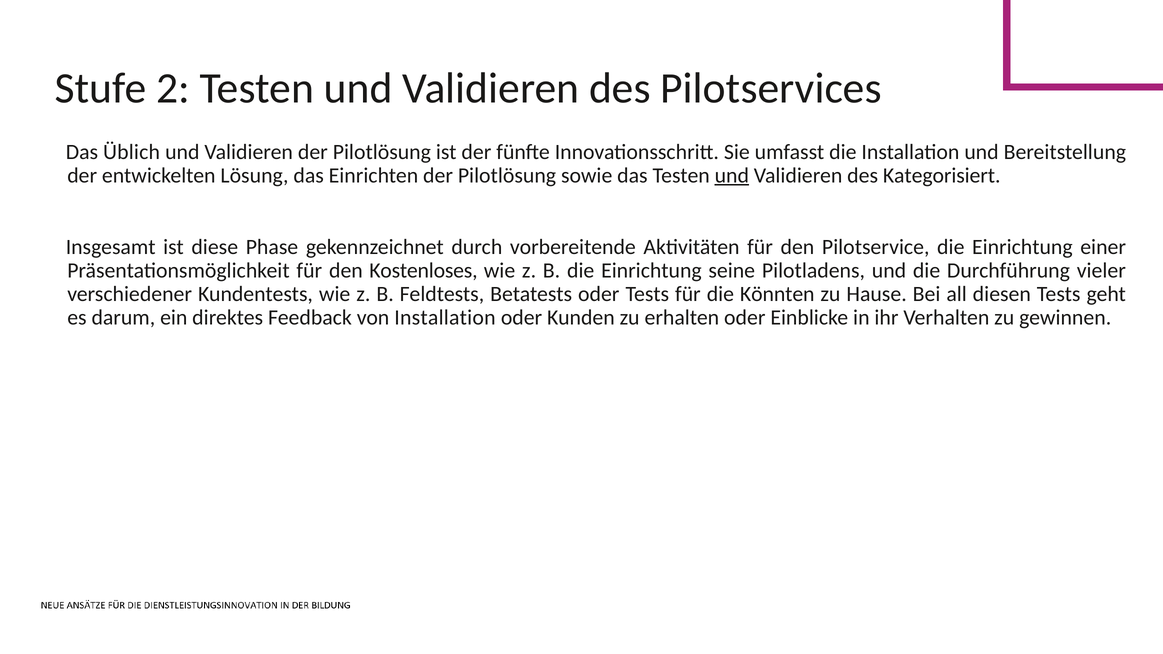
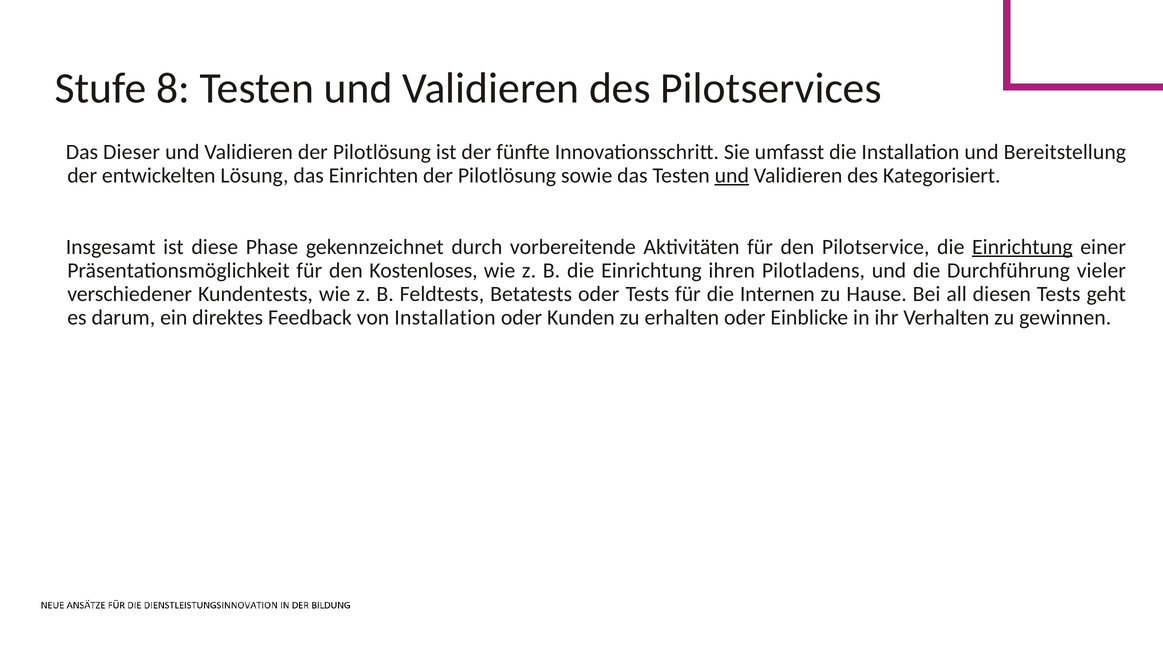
2: 2 -> 8
Üblich: Üblich -> Dieser
Einrichtung at (1022, 247) underline: none -> present
seine: seine -> ihren
Könnten: Könnten -> Internen
